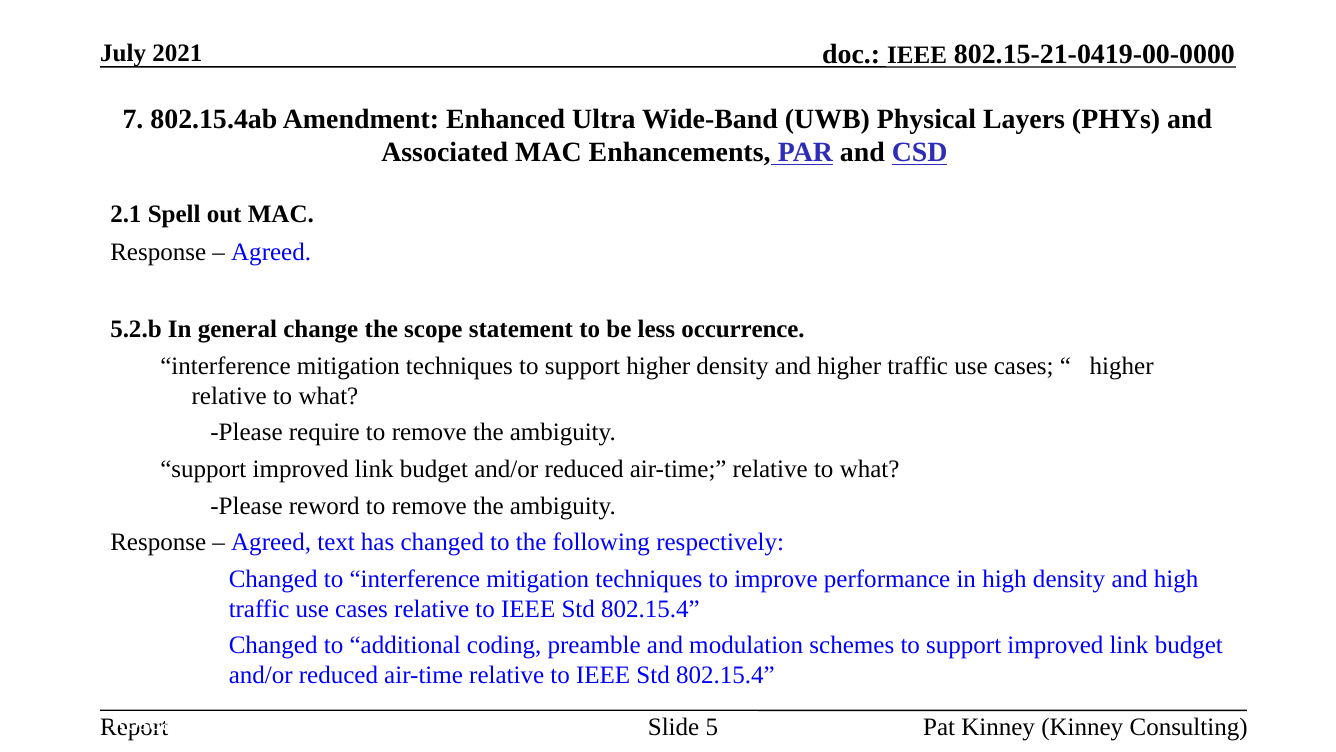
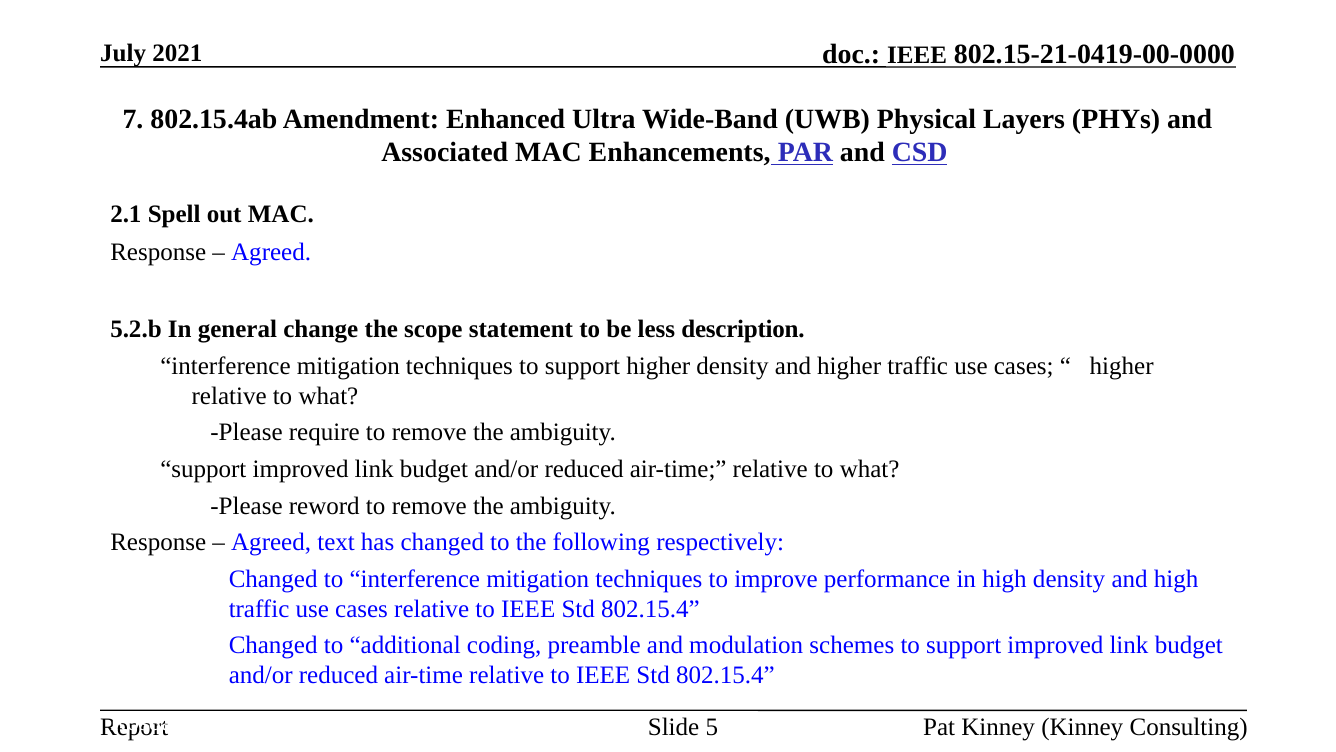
occurrence: occurrence -> description
